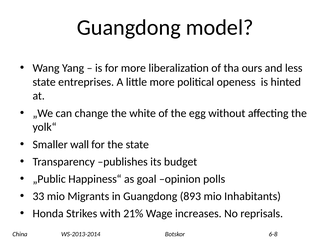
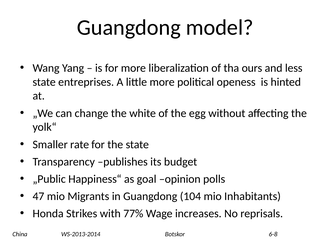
wall: wall -> rate
33: 33 -> 47
893: 893 -> 104
21%: 21% -> 77%
